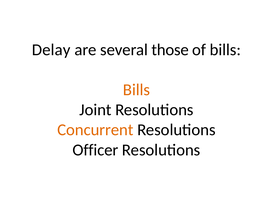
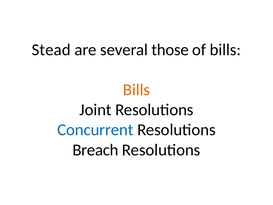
Delay: Delay -> Stead
Concurrent colour: orange -> blue
Officer: Officer -> Breach
